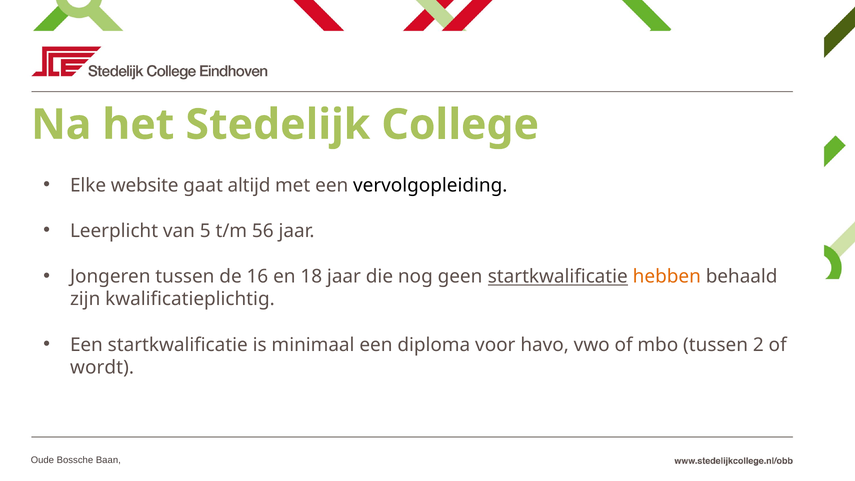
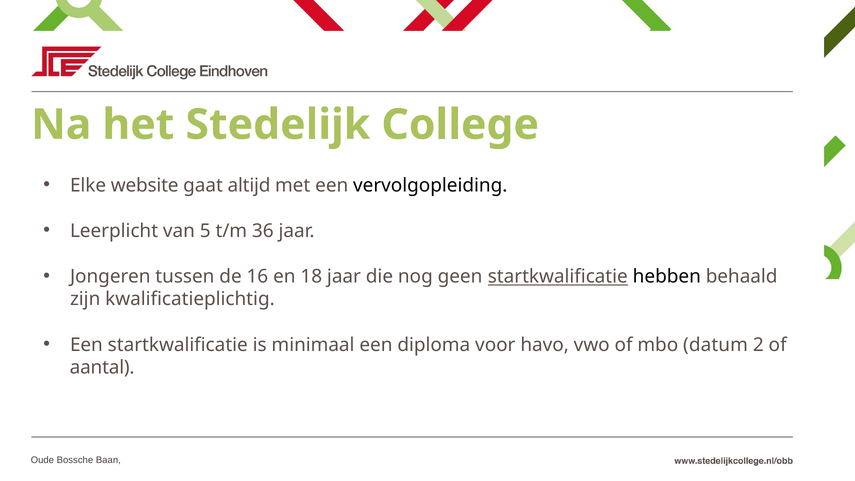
56: 56 -> 36
hebben colour: orange -> black
mbo tussen: tussen -> datum
wordt: wordt -> aantal
